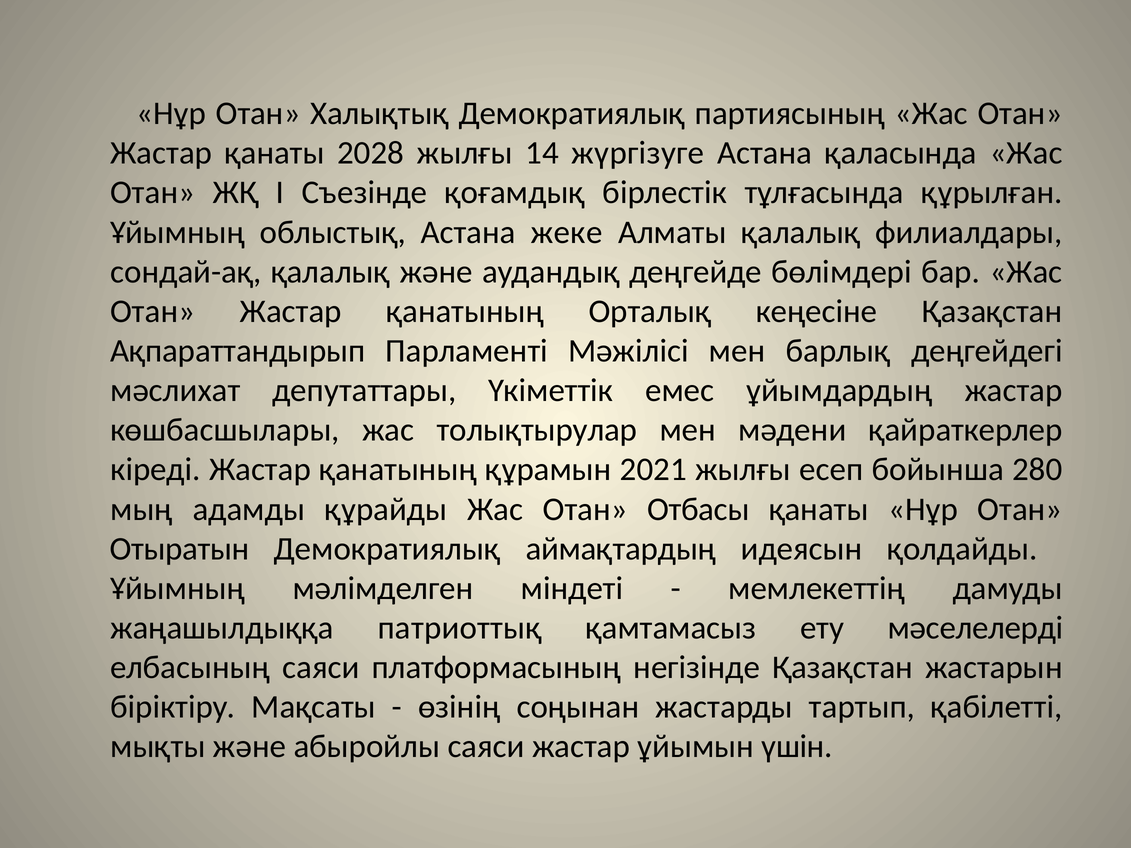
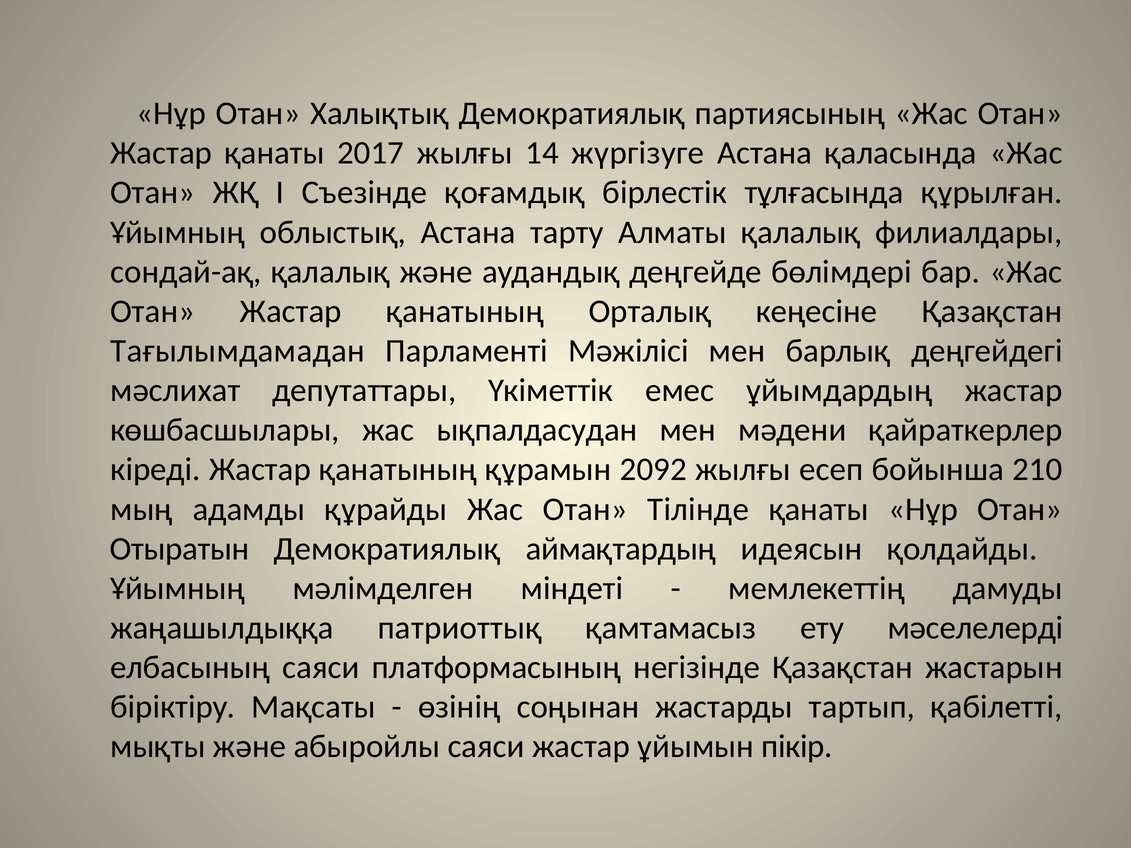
2028: 2028 -> 2017
жеке: жеке -> тарту
Ақпараттандырып: Ақпараттандырып -> Тағылымдамадан
толықтырулар: толықтырулар -> ықпалдасудан
2021: 2021 -> 2092
280: 280 -> 210
Отбасы: Отбасы -> Тілінде
үшін: үшін -> пікір
